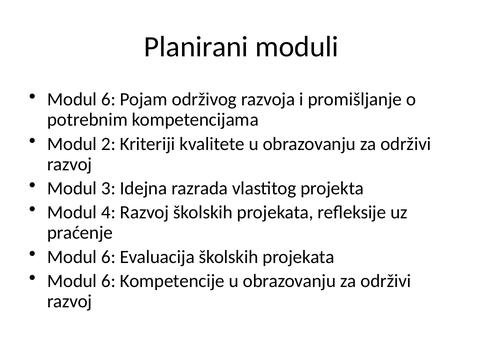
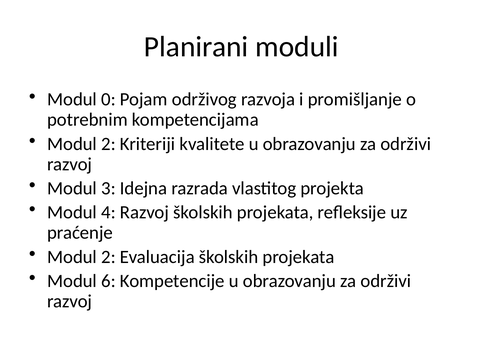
6 at (108, 100): 6 -> 0
6 at (108, 257): 6 -> 2
